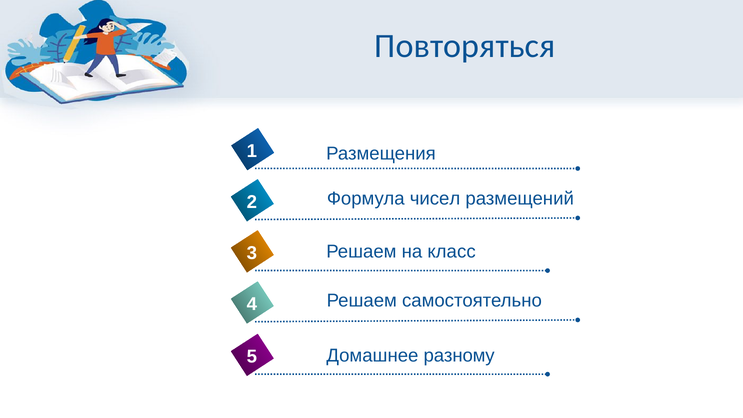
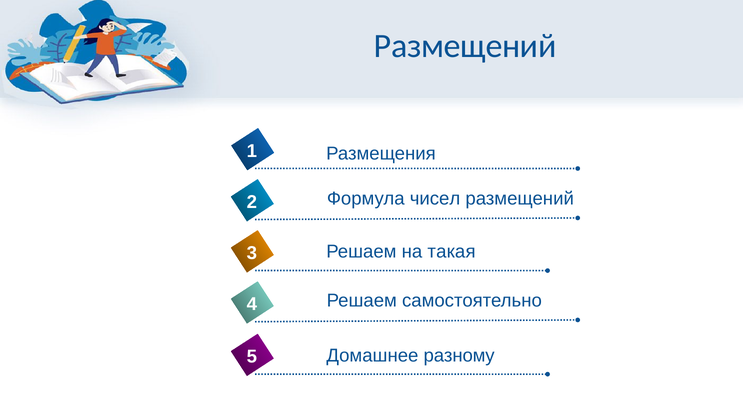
Повторяться at (465, 46): Повторяться -> Размещений
класс: класс -> такая
